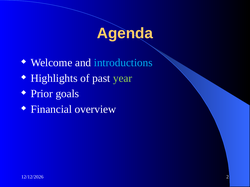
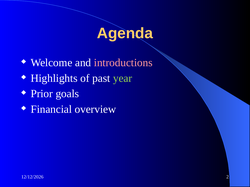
introductions colour: light blue -> pink
